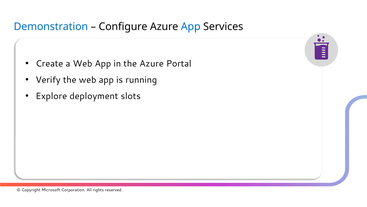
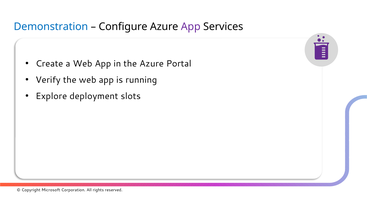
App at (191, 26) colour: blue -> purple
